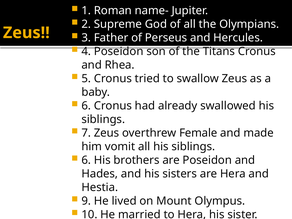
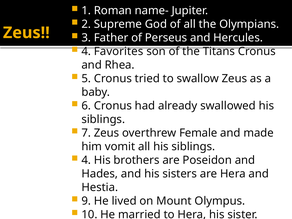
4 Poseidon: Poseidon -> Favorites
6 at (86, 160): 6 -> 4
